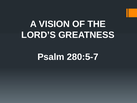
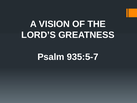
280:5-7: 280:5-7 -> 935:5-7
